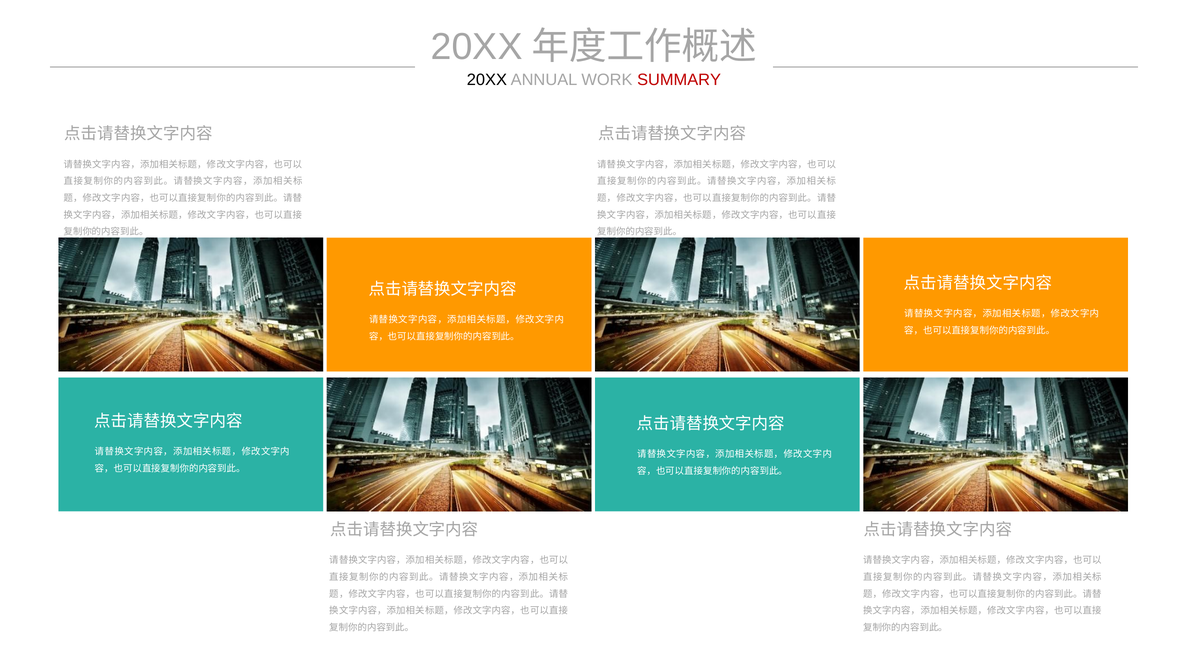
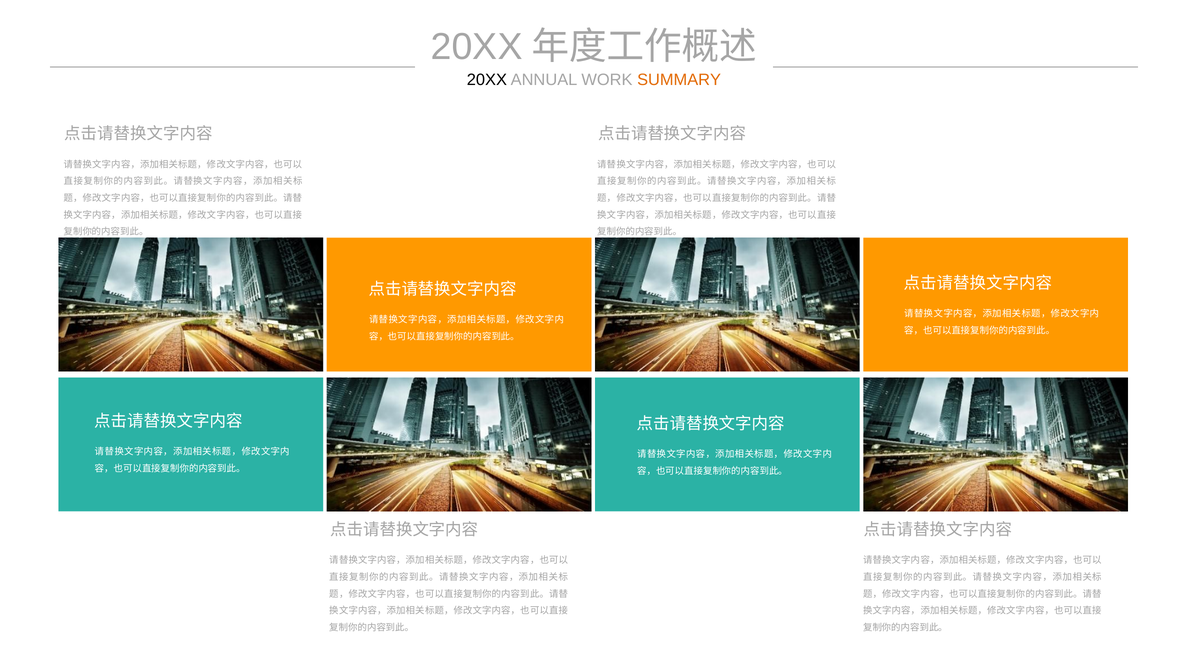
SUMMARY colour: red -> orange
